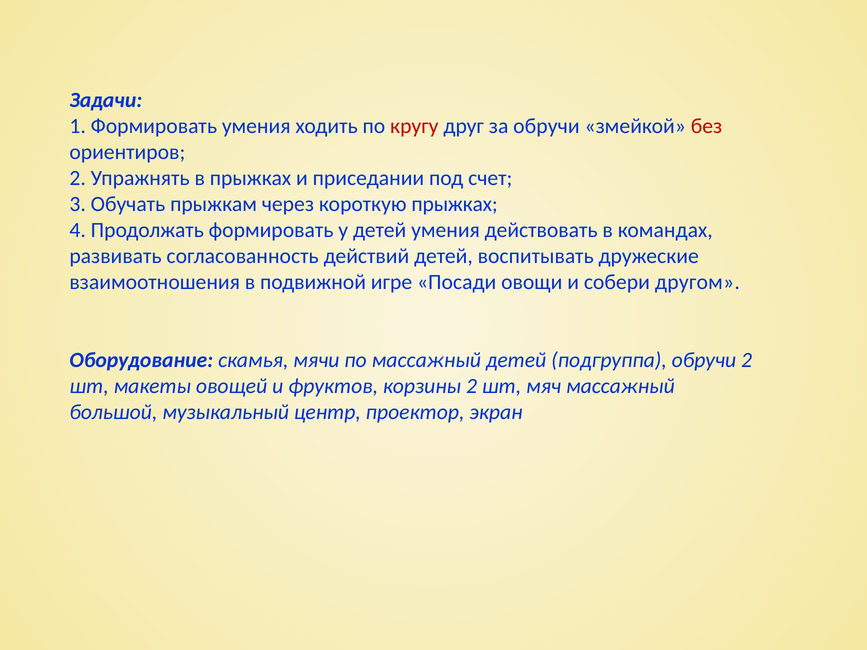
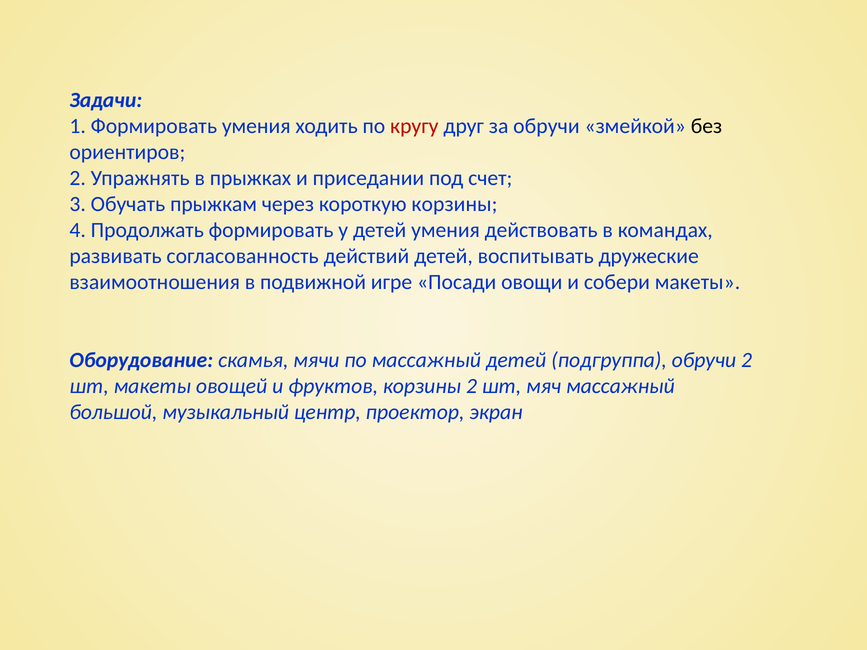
без colour: red -> black
короткую прыжках: прыжках -> корзины
собери другом: другом -> макеты
